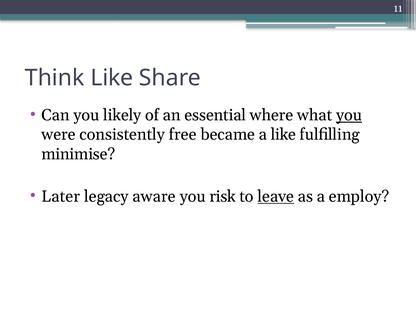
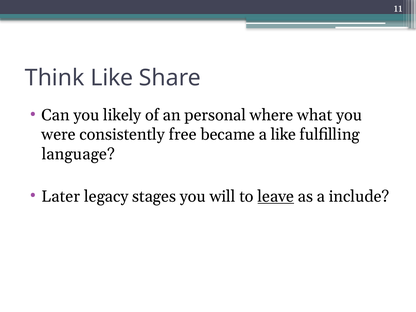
essential: essential -> personal
you at (349, 115) underline: present -> none
minimise: minimise -> language
aware: aware -> stages
risk: risk -> will
employ: employ -> include
